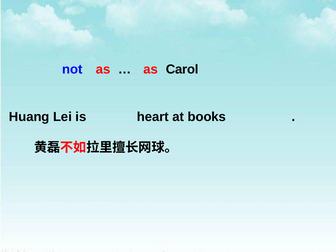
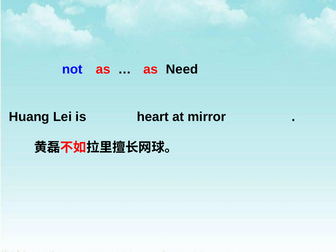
Carol: Carol -> Need
books: books -> mirror
